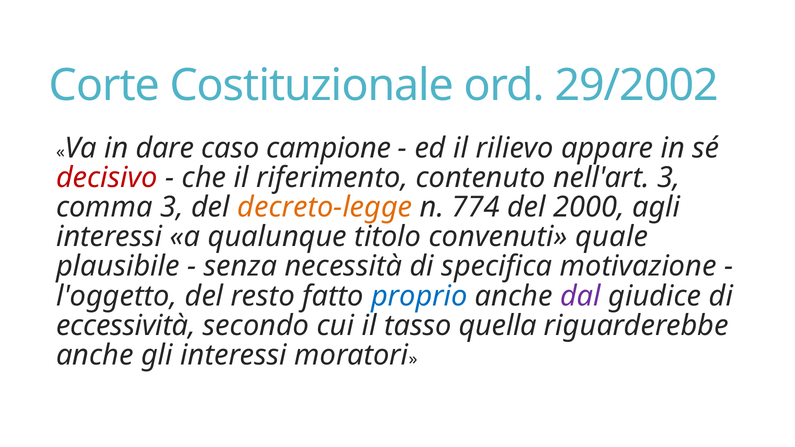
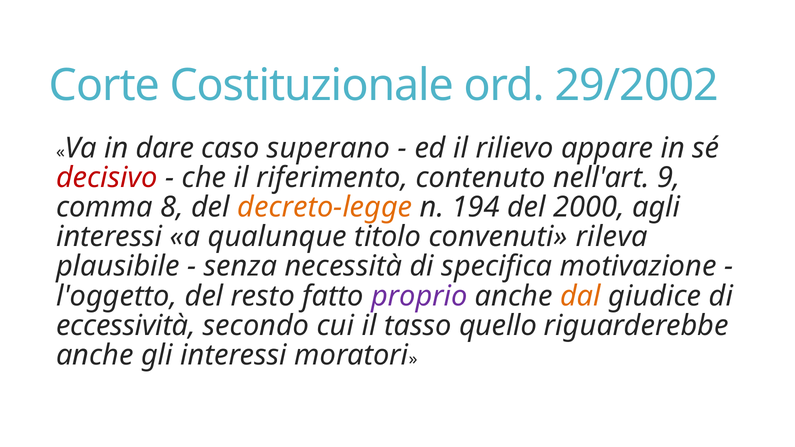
campione: campione -> superano
nell'art 3: 3 -> 9
comma 3: 3 -> 8
774: 774 -> 194
quale: quale -> rileva
proprio colour: blue -> purple
dal colour: purple -> orange
quella: quella -> quello
